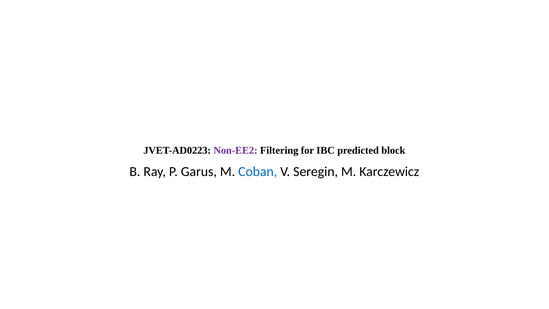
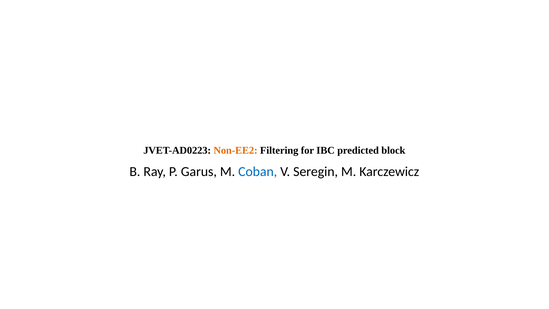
Non-EE2 colour: purple -> orange
